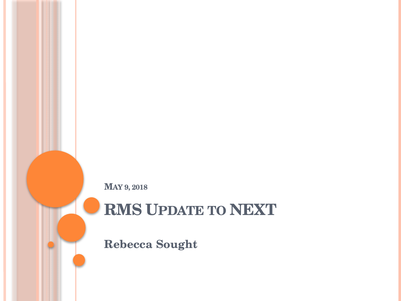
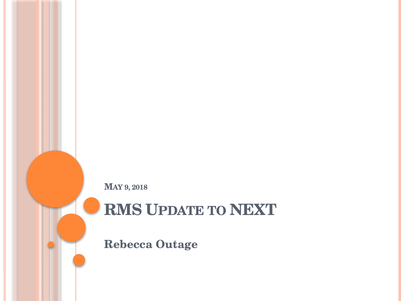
Sought: Sought -> Outage
